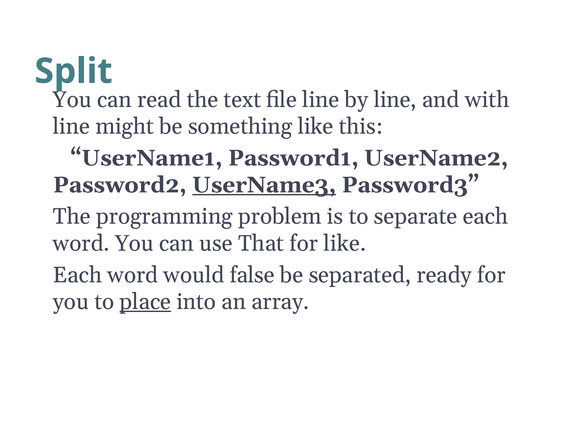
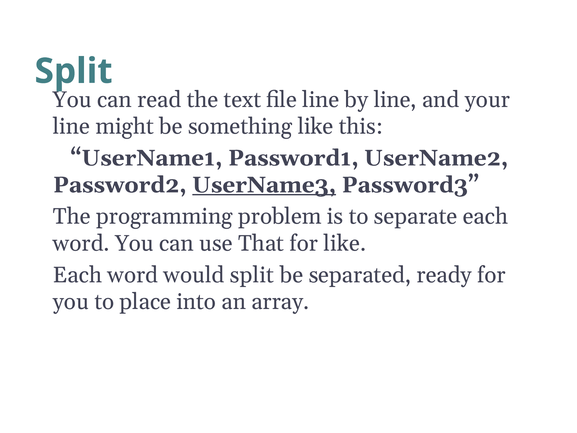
with: with -> your
would false: false -> split
place underline: present -> none
